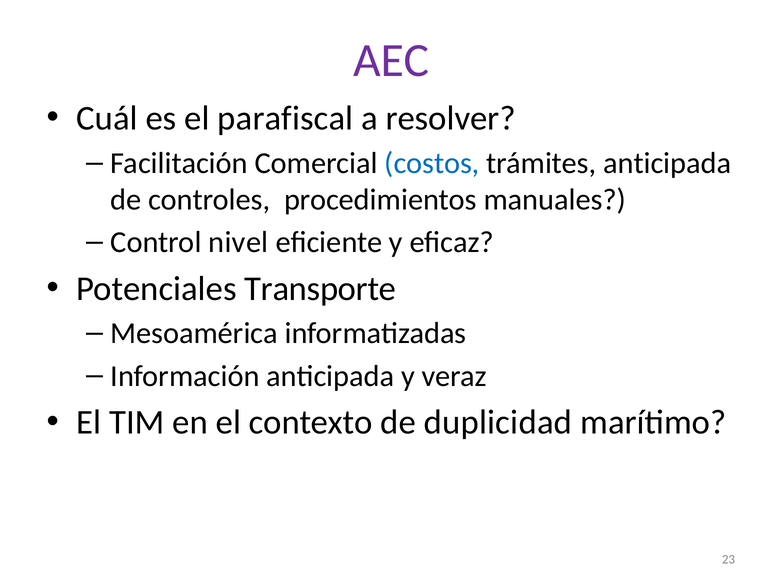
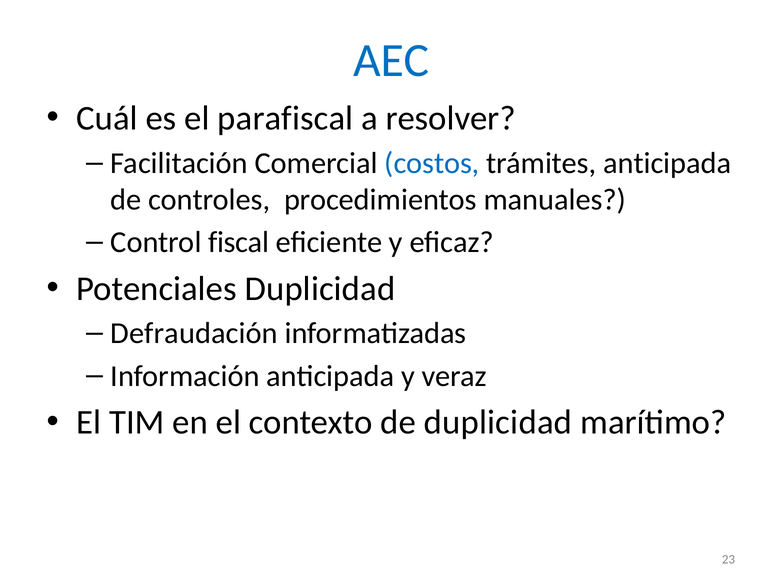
AEC colour: purple -> blue
nivel: nivel -> fiscal
Potenciales Transporte: Transporte -> Duplicidad
Mesoamérica: Mesoamérica -> Defraudación
